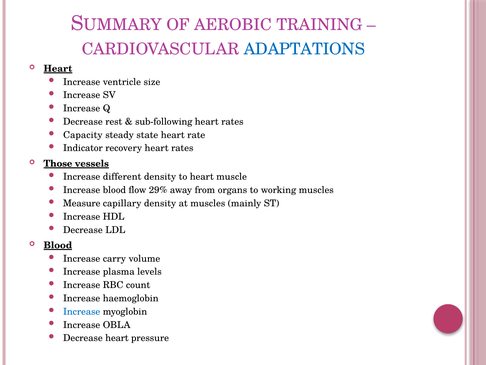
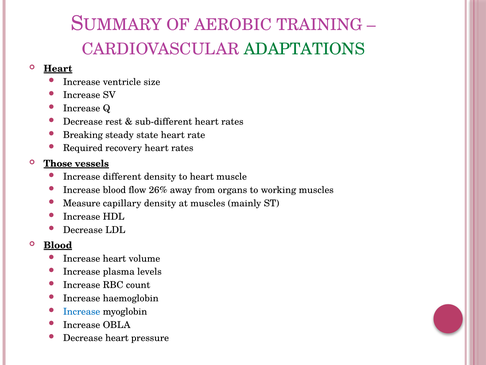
ADAPTATIONS colour: blue -> green
sub-following: sub-following -> sub-different
Capacity: Capacity -> Breaking
Indicator: Indicator -> Required
29%: 29% -> 26%
Increase carry: carry -> heart
